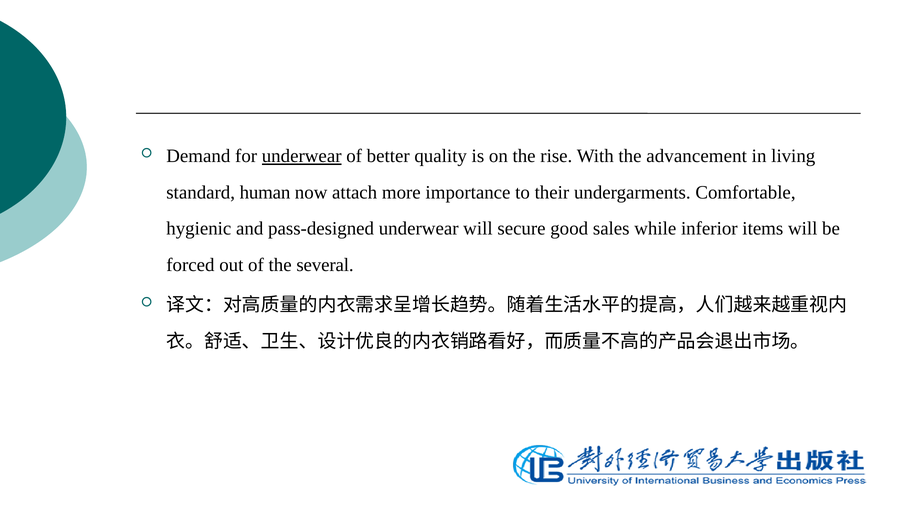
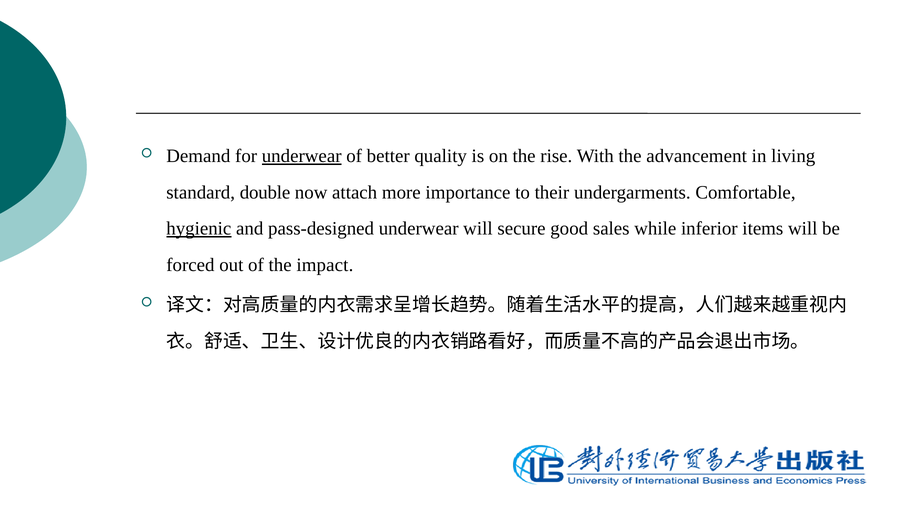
human: human -> double
hygienic underline: none -> present
several: several -> impact
